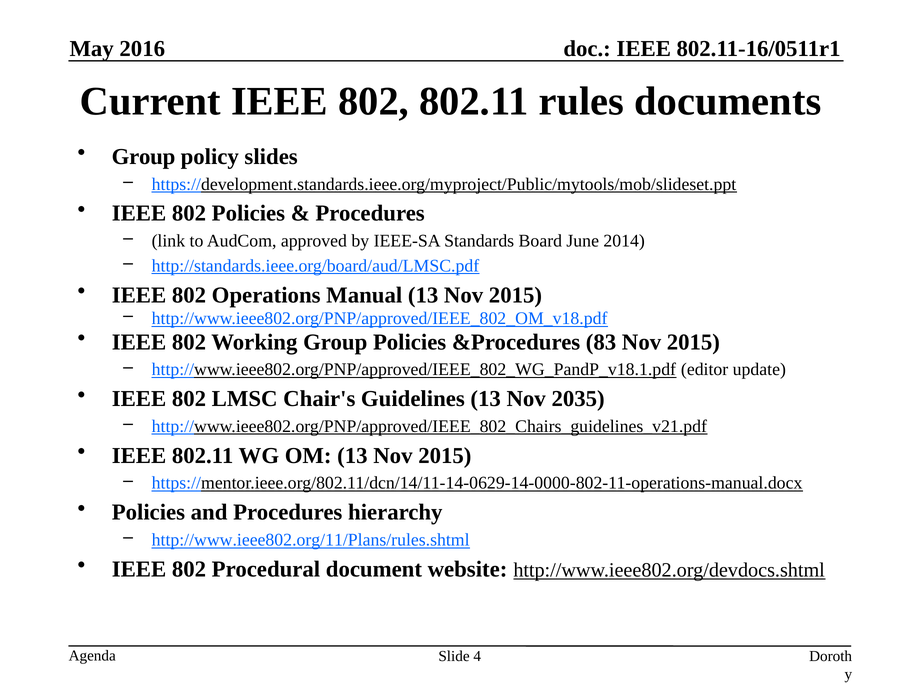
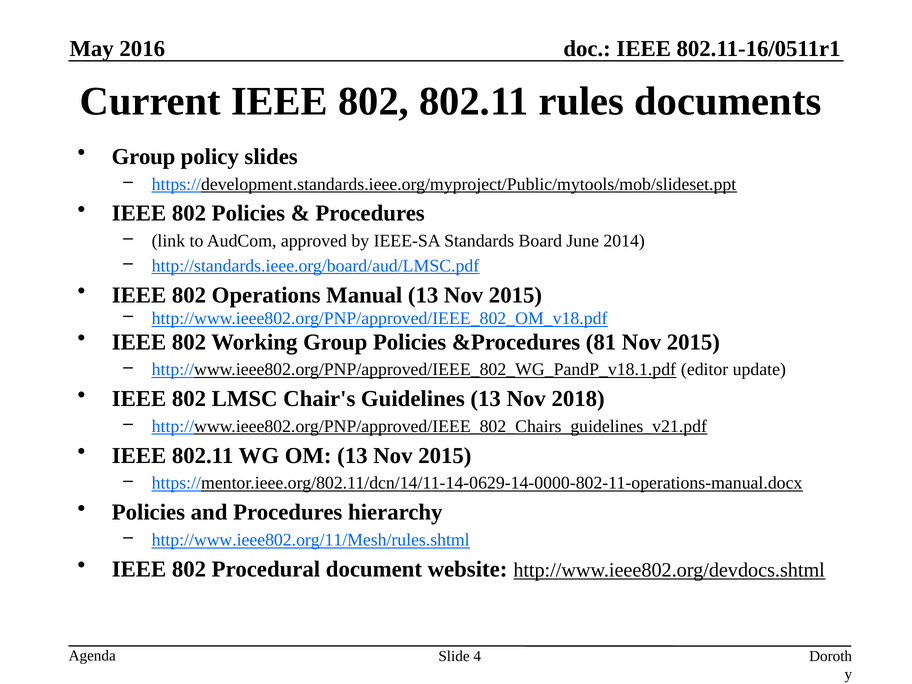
83: 83 -> 81
2035: 2035 -> 2018
http://www.ieee802.org/11/Plans/rules.shtml: http://www.ieee802.org/11/Plans/rules.shtml -> http://www.ieee802.org/11/Mesh/rules.shtml
